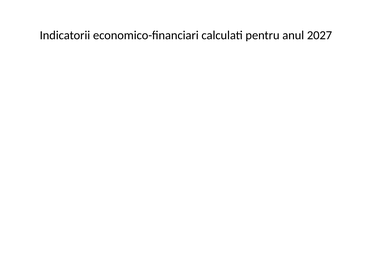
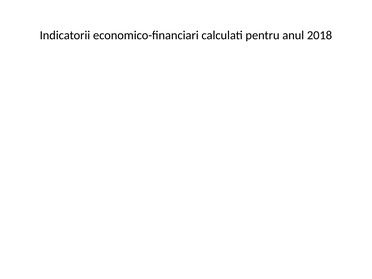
2027: 2027 -> 2018
